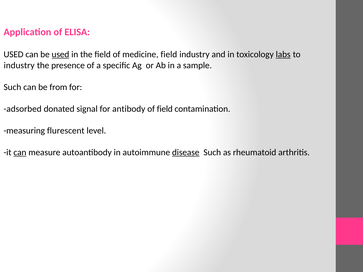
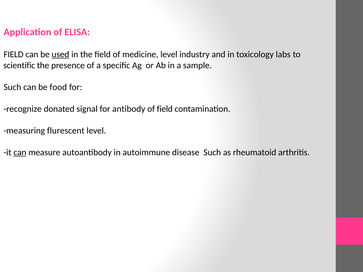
USED at (14, 54): USED -> FIELD
medicine field: field -> level
labs underline: present -> none
industry at (19, 65): industry -> scientific
from: from -> food
adsorbed: adsorbed -> recognize
disease underline: present -> none
